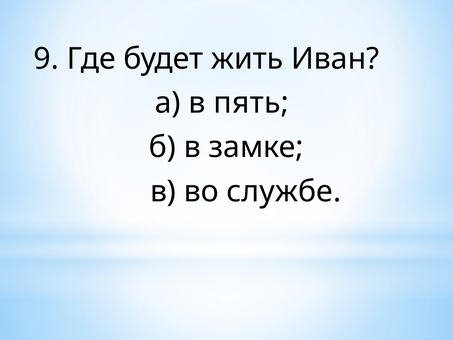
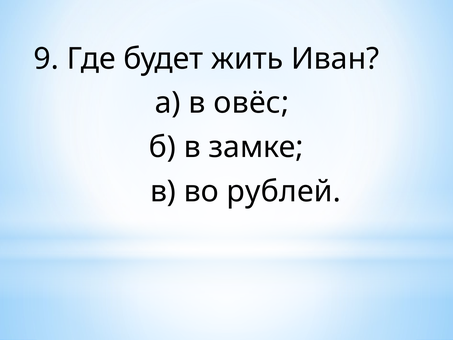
пять: пять -> овёс
службе: службе -> рублей
